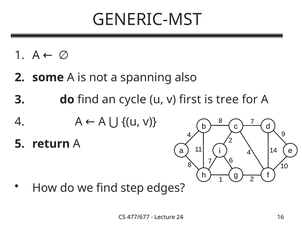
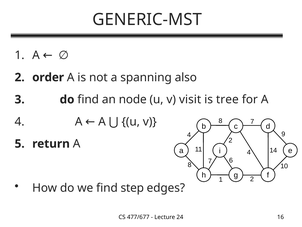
some: some -> order
cycle: cycle -> node
first: first -> visit
